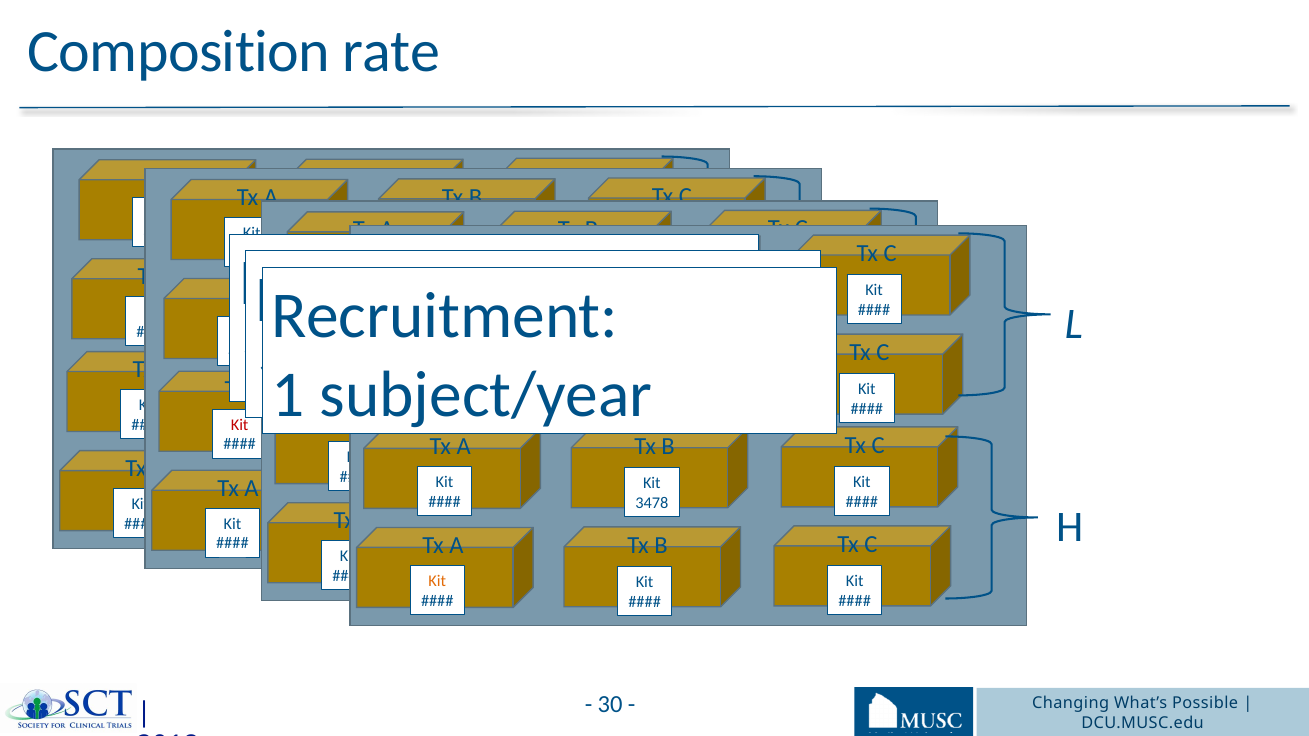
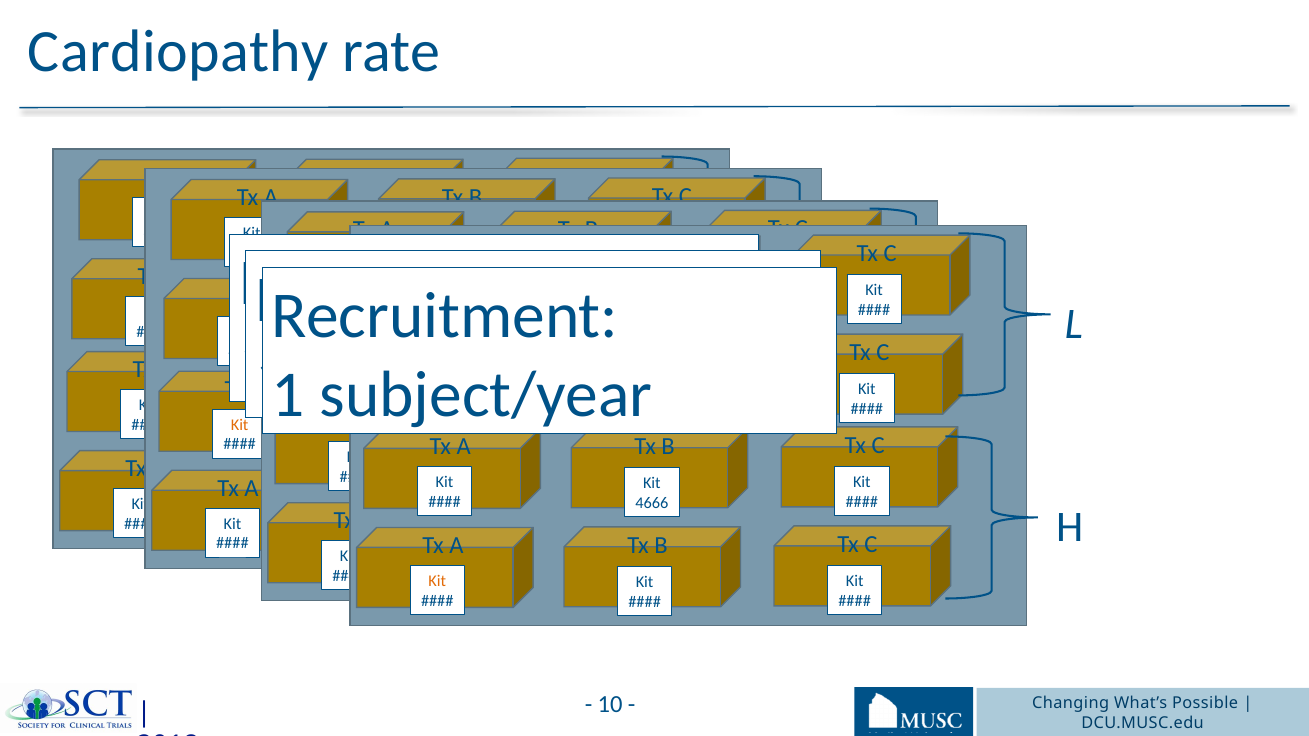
Composition: Composition -> Cardiopathy
Kit at (240, 425) colour: red -> orange
3478: 3478 -> 4666
30: 30 -> 10
